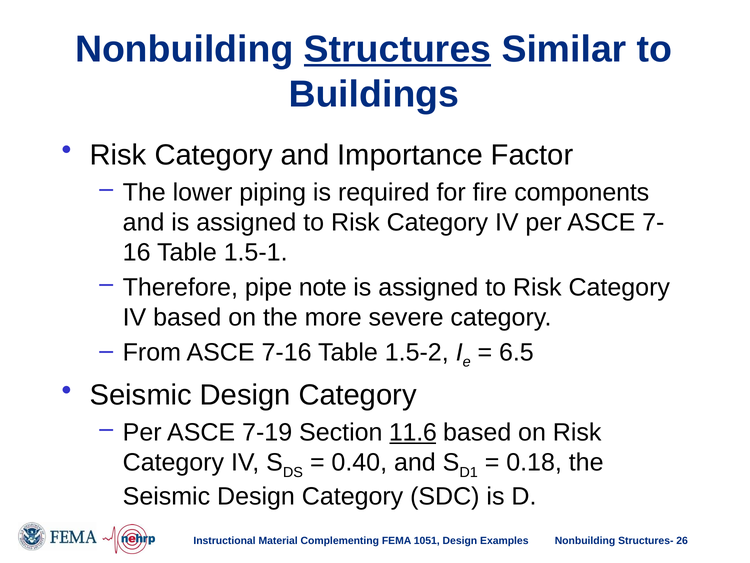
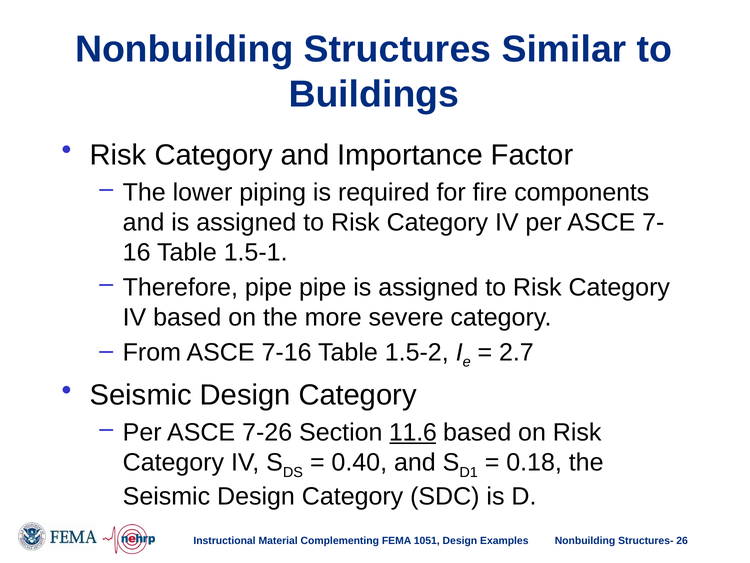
Structures underline: present -> none
pipe note: note -> pipe
6.5: 6.5 -> 2.7
7-19: 7-19 -> 7-26
